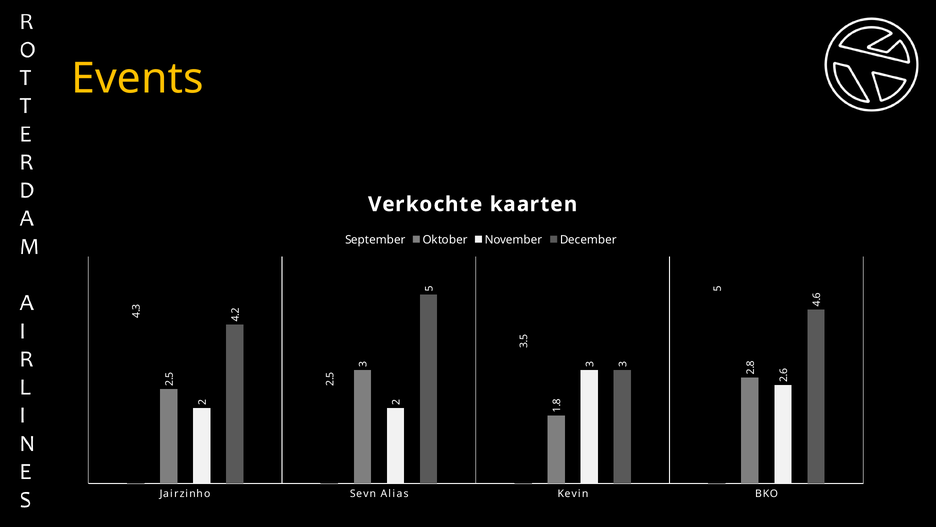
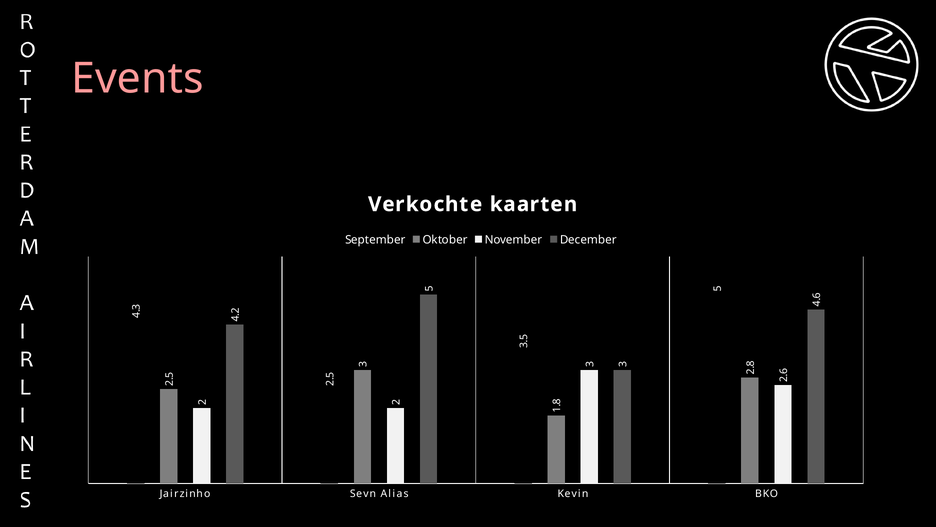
Events colour: yellow -> pink
